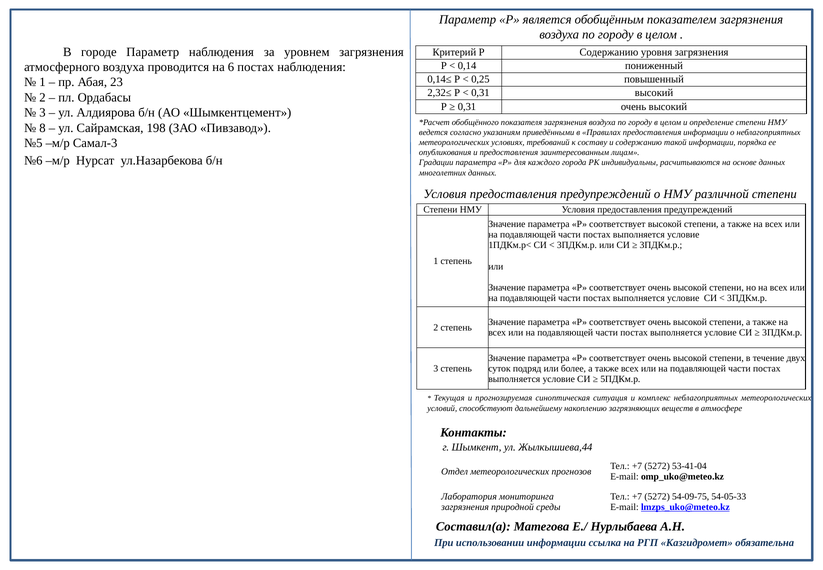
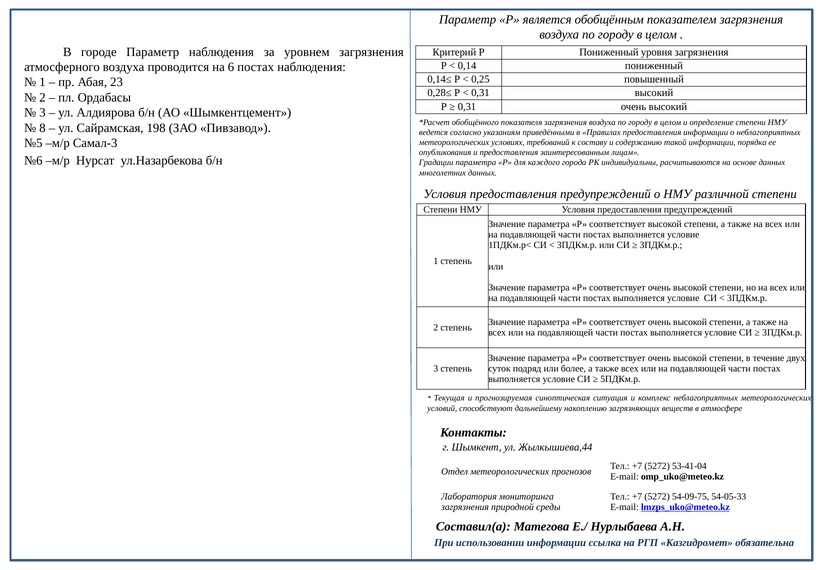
Р Содержанию: Содержанию -> Пониженный
2,32≤: 2,32≤ -> 0,28≤
